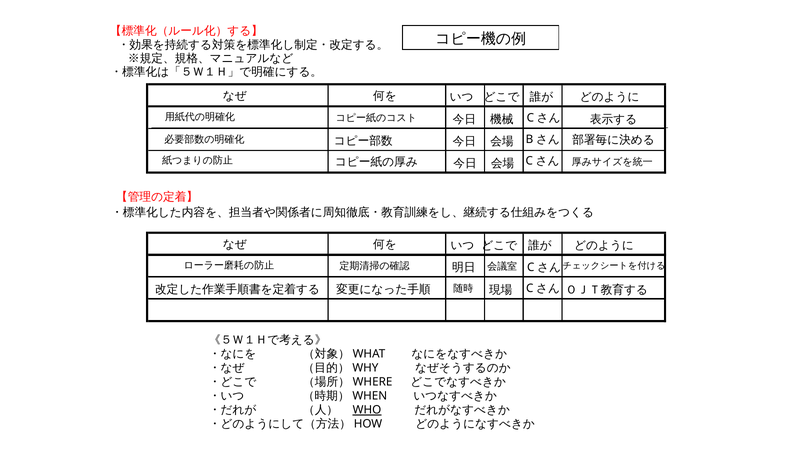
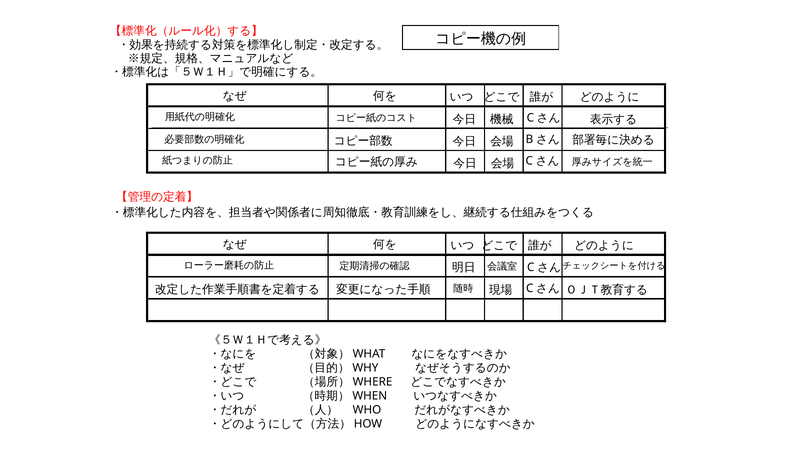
WHO underline: present -> none
